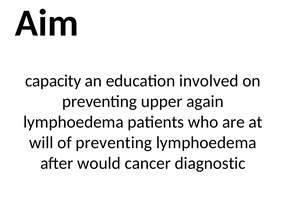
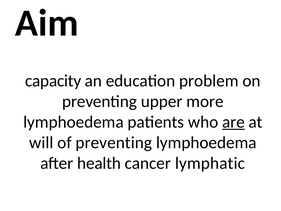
involved: involved -> problem
again: again -> more
are underline: none -> present
would: would -> health
diagnostic: diagnostic -> lymphatic
